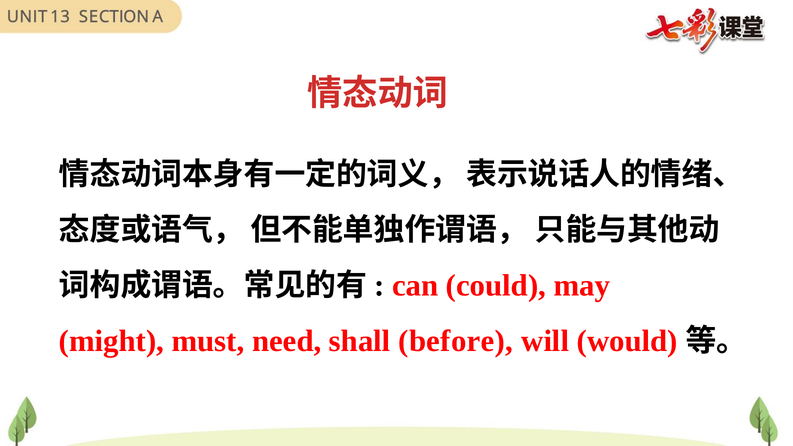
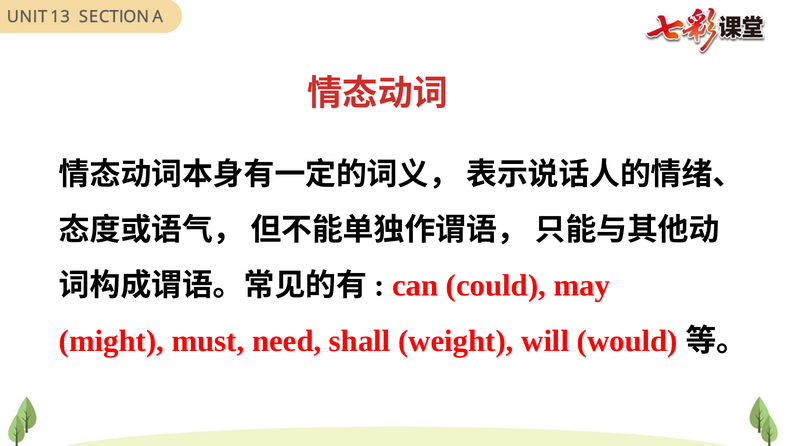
before: before -> weight
